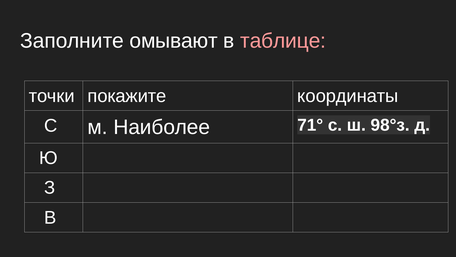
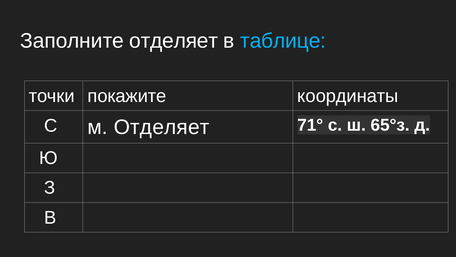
Заполните омывают: омывают -> отделяет
таблице colour: pink -> light blue
м Наиболее: Наиболее -> Отделяет
98°з: 98°з -> 65°з
